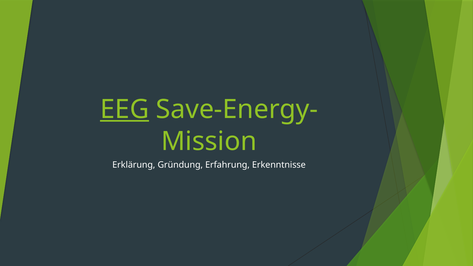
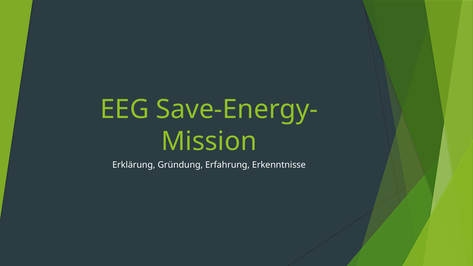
EEG underline: present -> none
